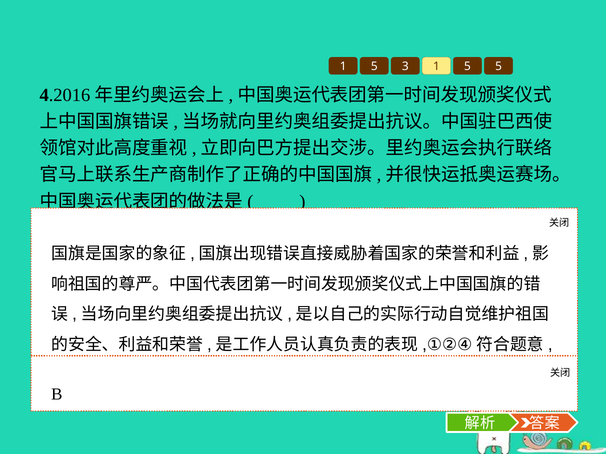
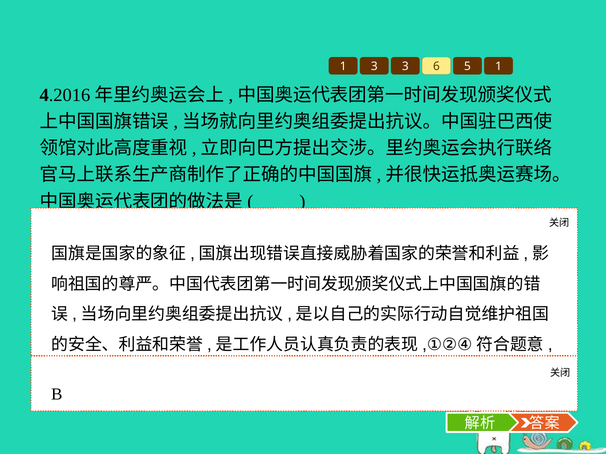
5 at (374, 67): 5 -> 3
3 1: 1 -> 6
5 5: 5 -> 1
